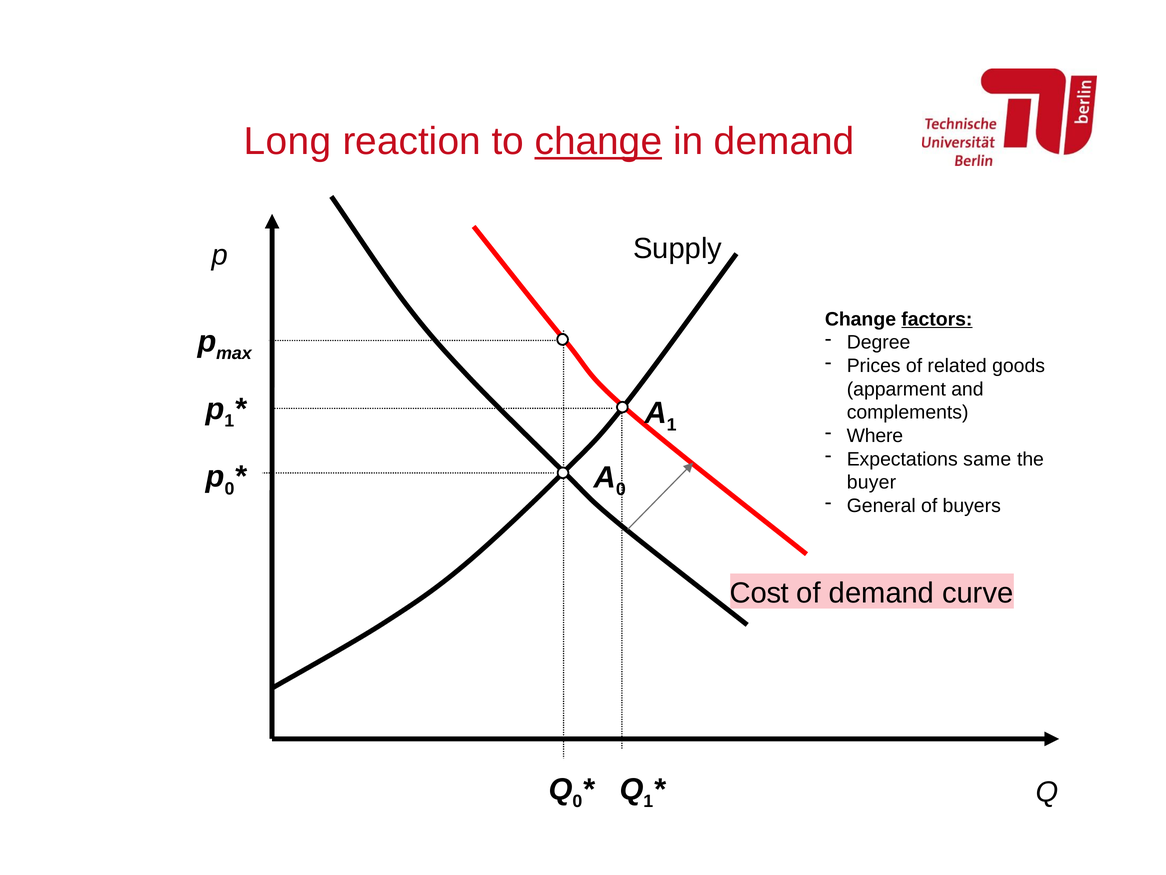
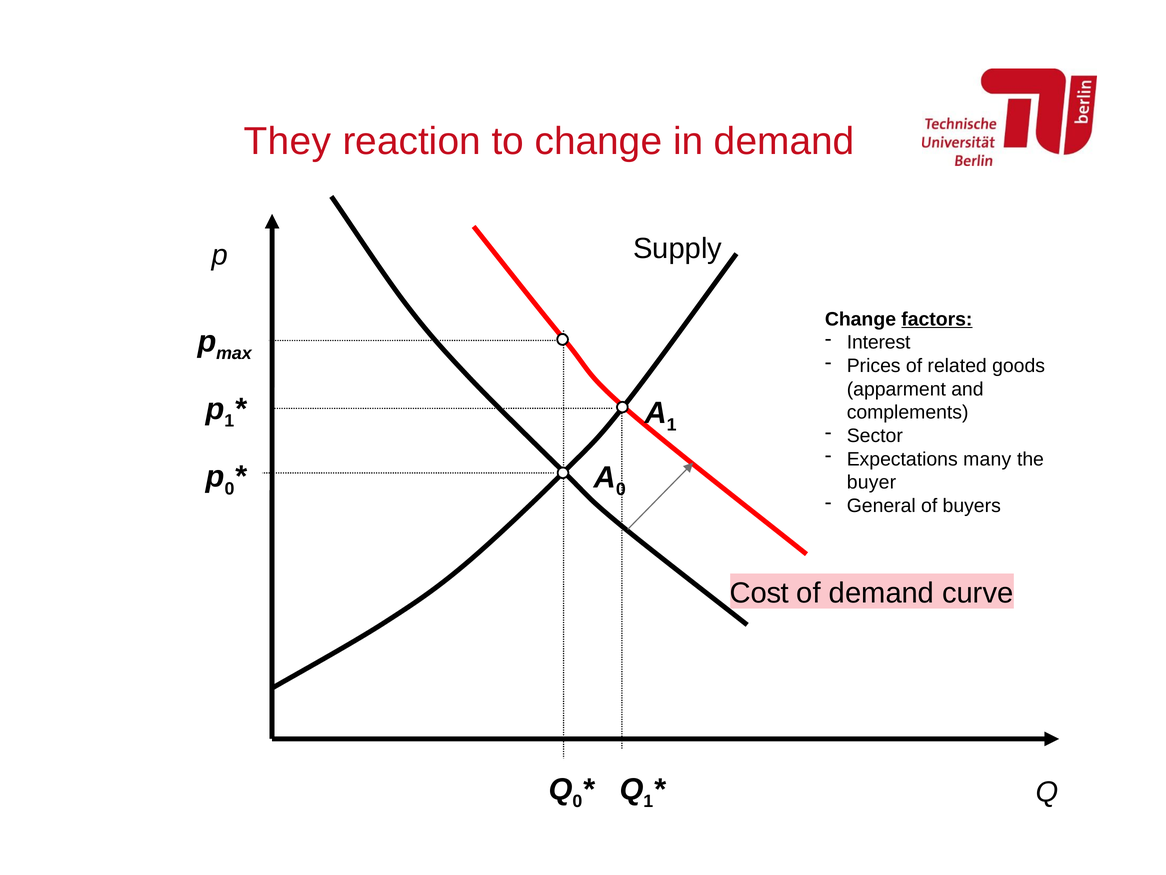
Long: Long -> They
change at (598, 141) underline: present -> none
Degree: Degree -> Interest
Where: Where -> Sector
same: same -> many
